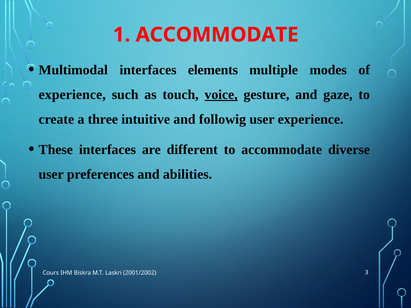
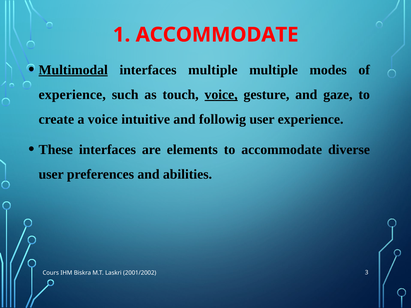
Multimodal underline: none -> present
interfaces elements: elements -> multiple
a three: three -> voice
different: different -> elements
